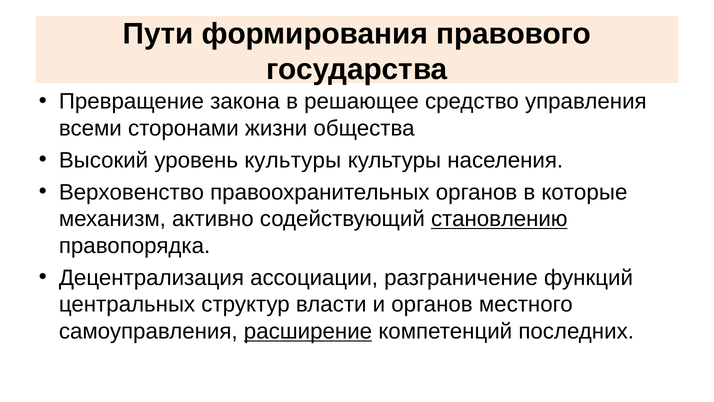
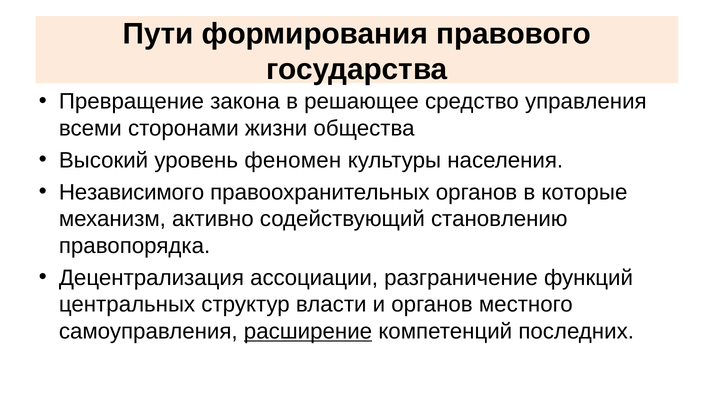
уровень культуры: культуры -> феномен
Верховенство: Верховенство -> Независимого
становлению underline: present -> none
